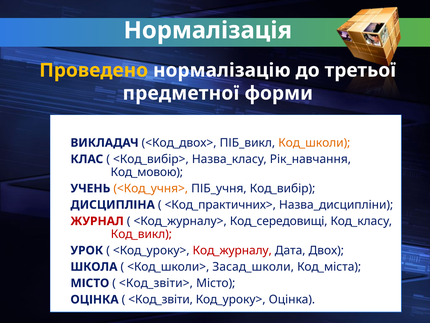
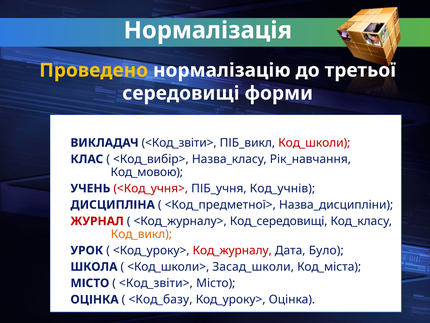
предметної: предметної -> середовищі
ВИКЛАДАЧ <Код_двох>: <Код_двох> -> <Код_звіти>
Код_школи colour: orange -> red
<Код_учня> colour: orange -> red
Код_вибір: Код_вибір -> Код_учнів
<Код_практичних>: <Код_практичних> -> <Код_предметної>
Код_викл colour: red -> orange
Двох: Двох -> Було
<Код_звіти: <Код_звіти -> <Код_базу
